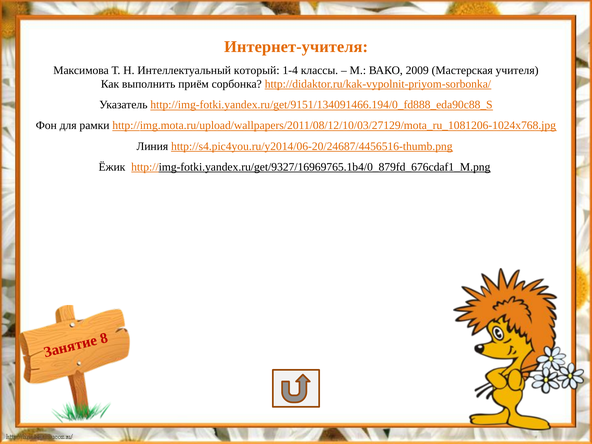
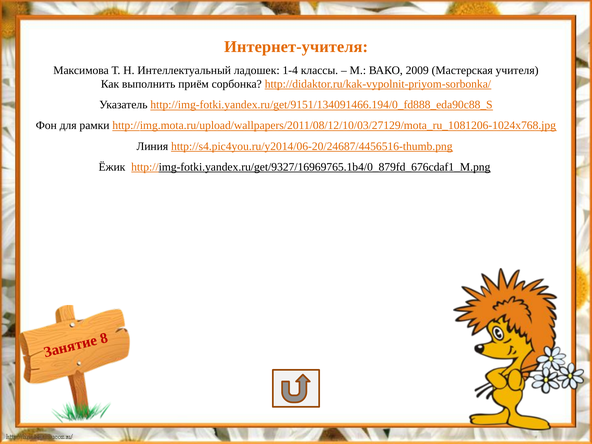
который: который -> ладошек
